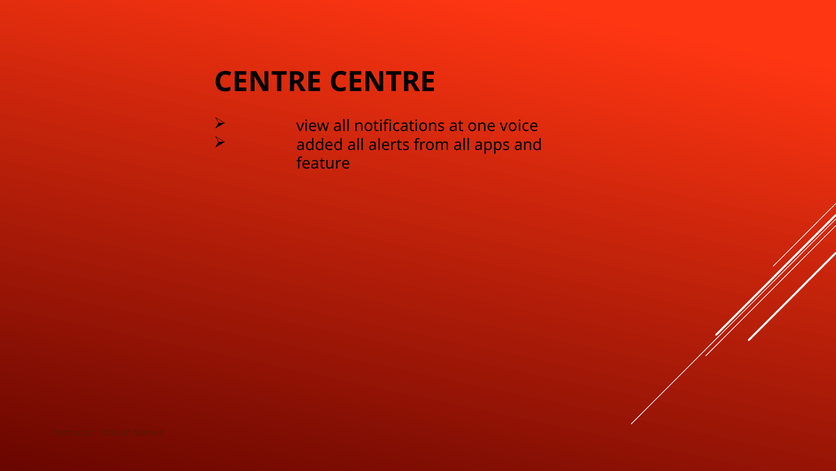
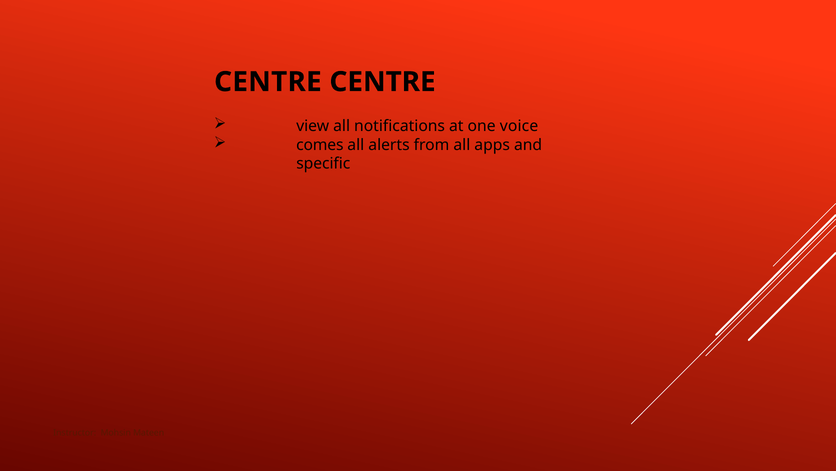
added: added -> comes
feature: feature -> specific
